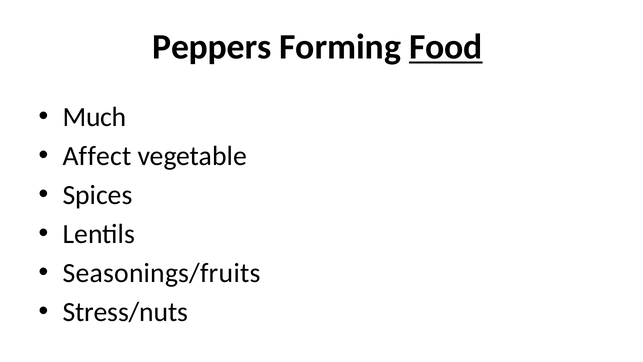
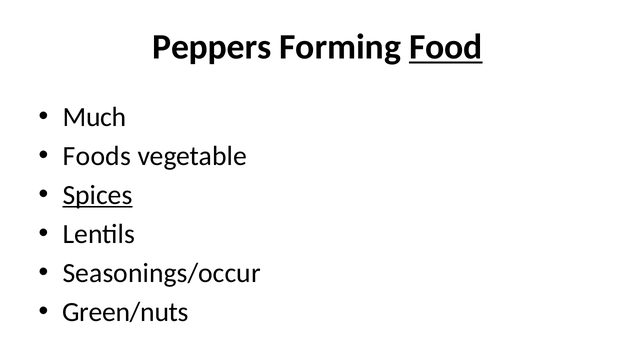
Affect: Affect -> Foods
Spices underline: none -> present
Seasonings/fruits: Seasonings/fruits -> Seasonings/occur
Stress/nuts: Stress/nuts -> Green/nuts
